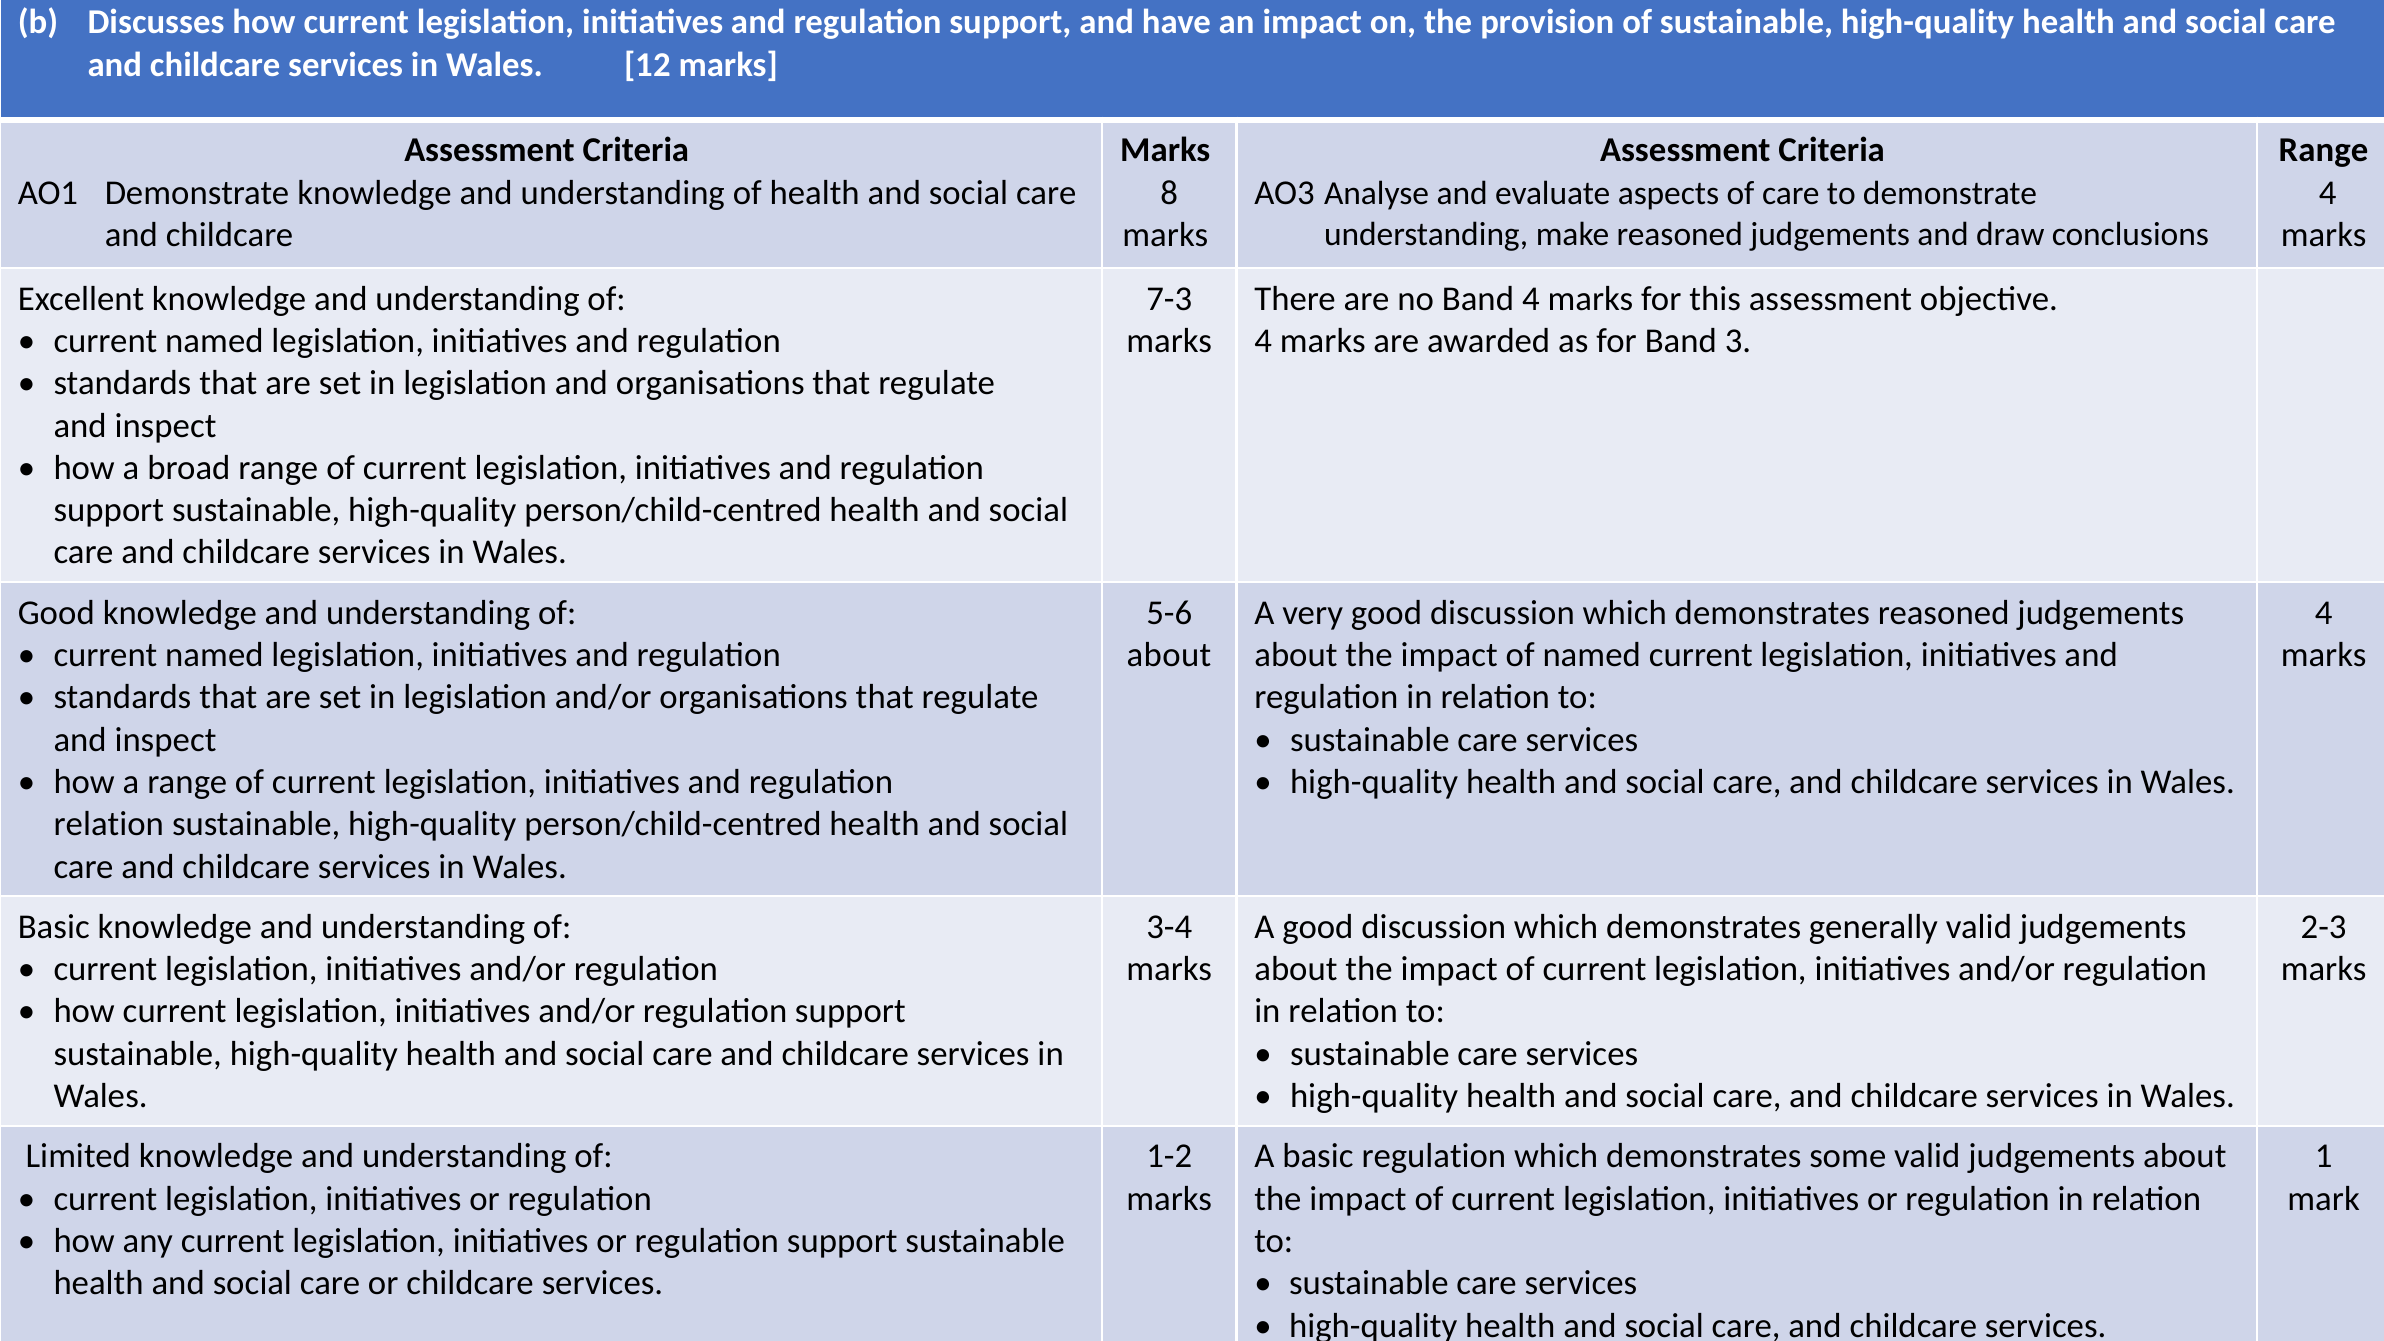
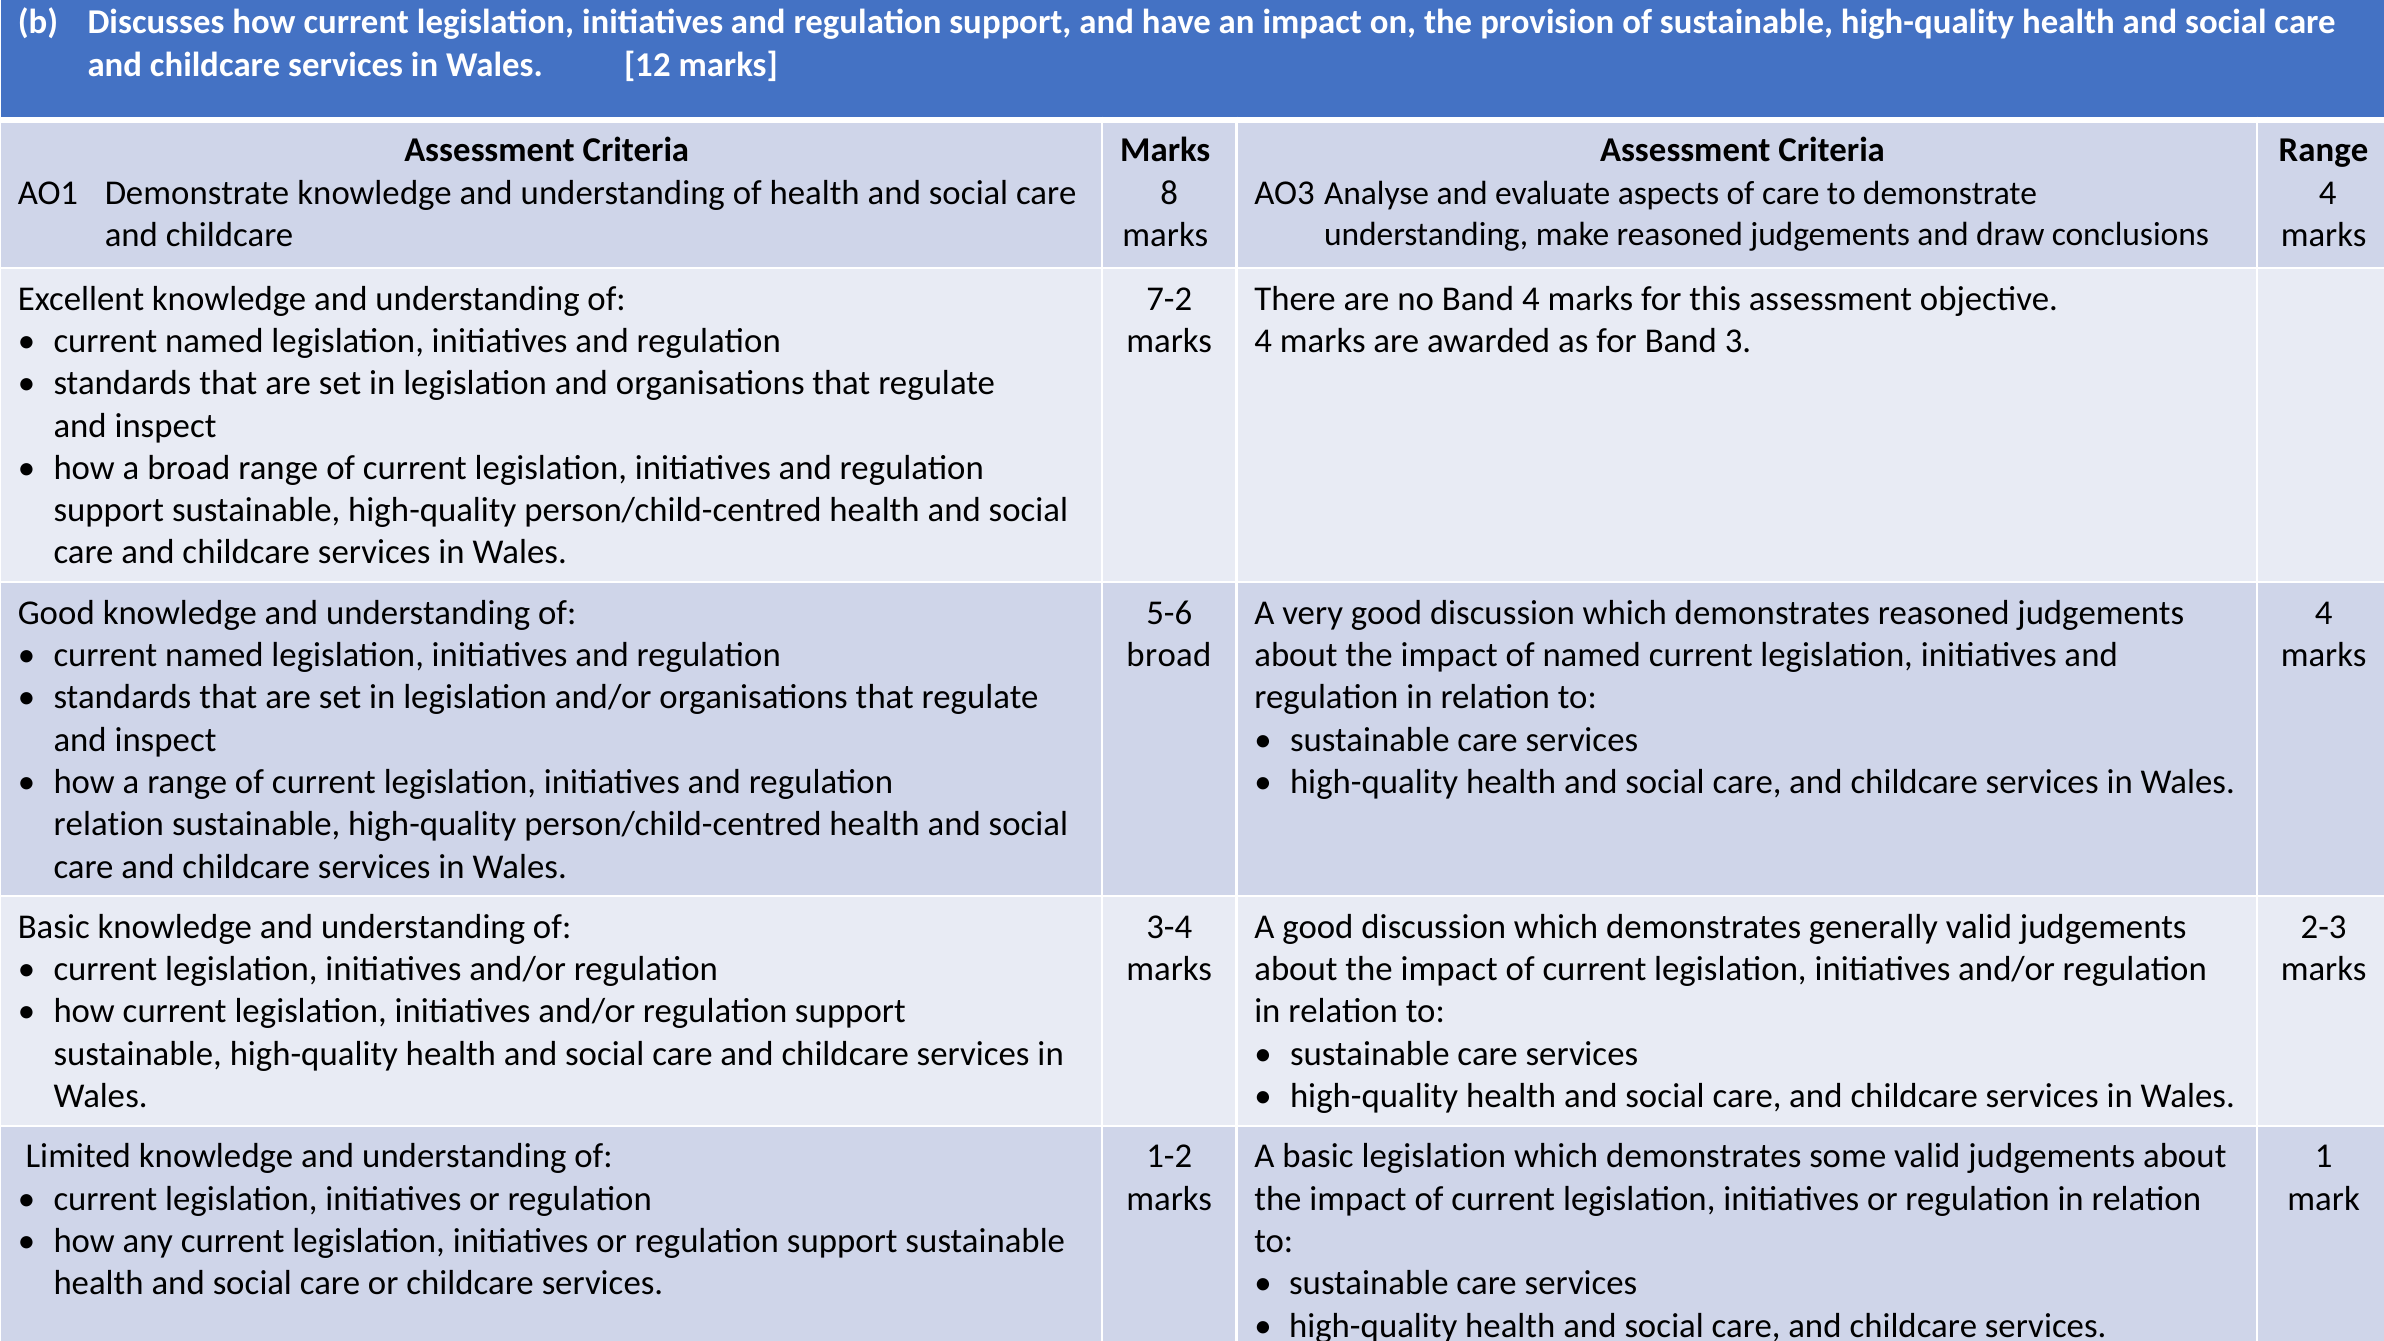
7-3: 7-3 -> 7-2
about at (1169, 655): about -> broad
basic regulation: regulation -> legislation
